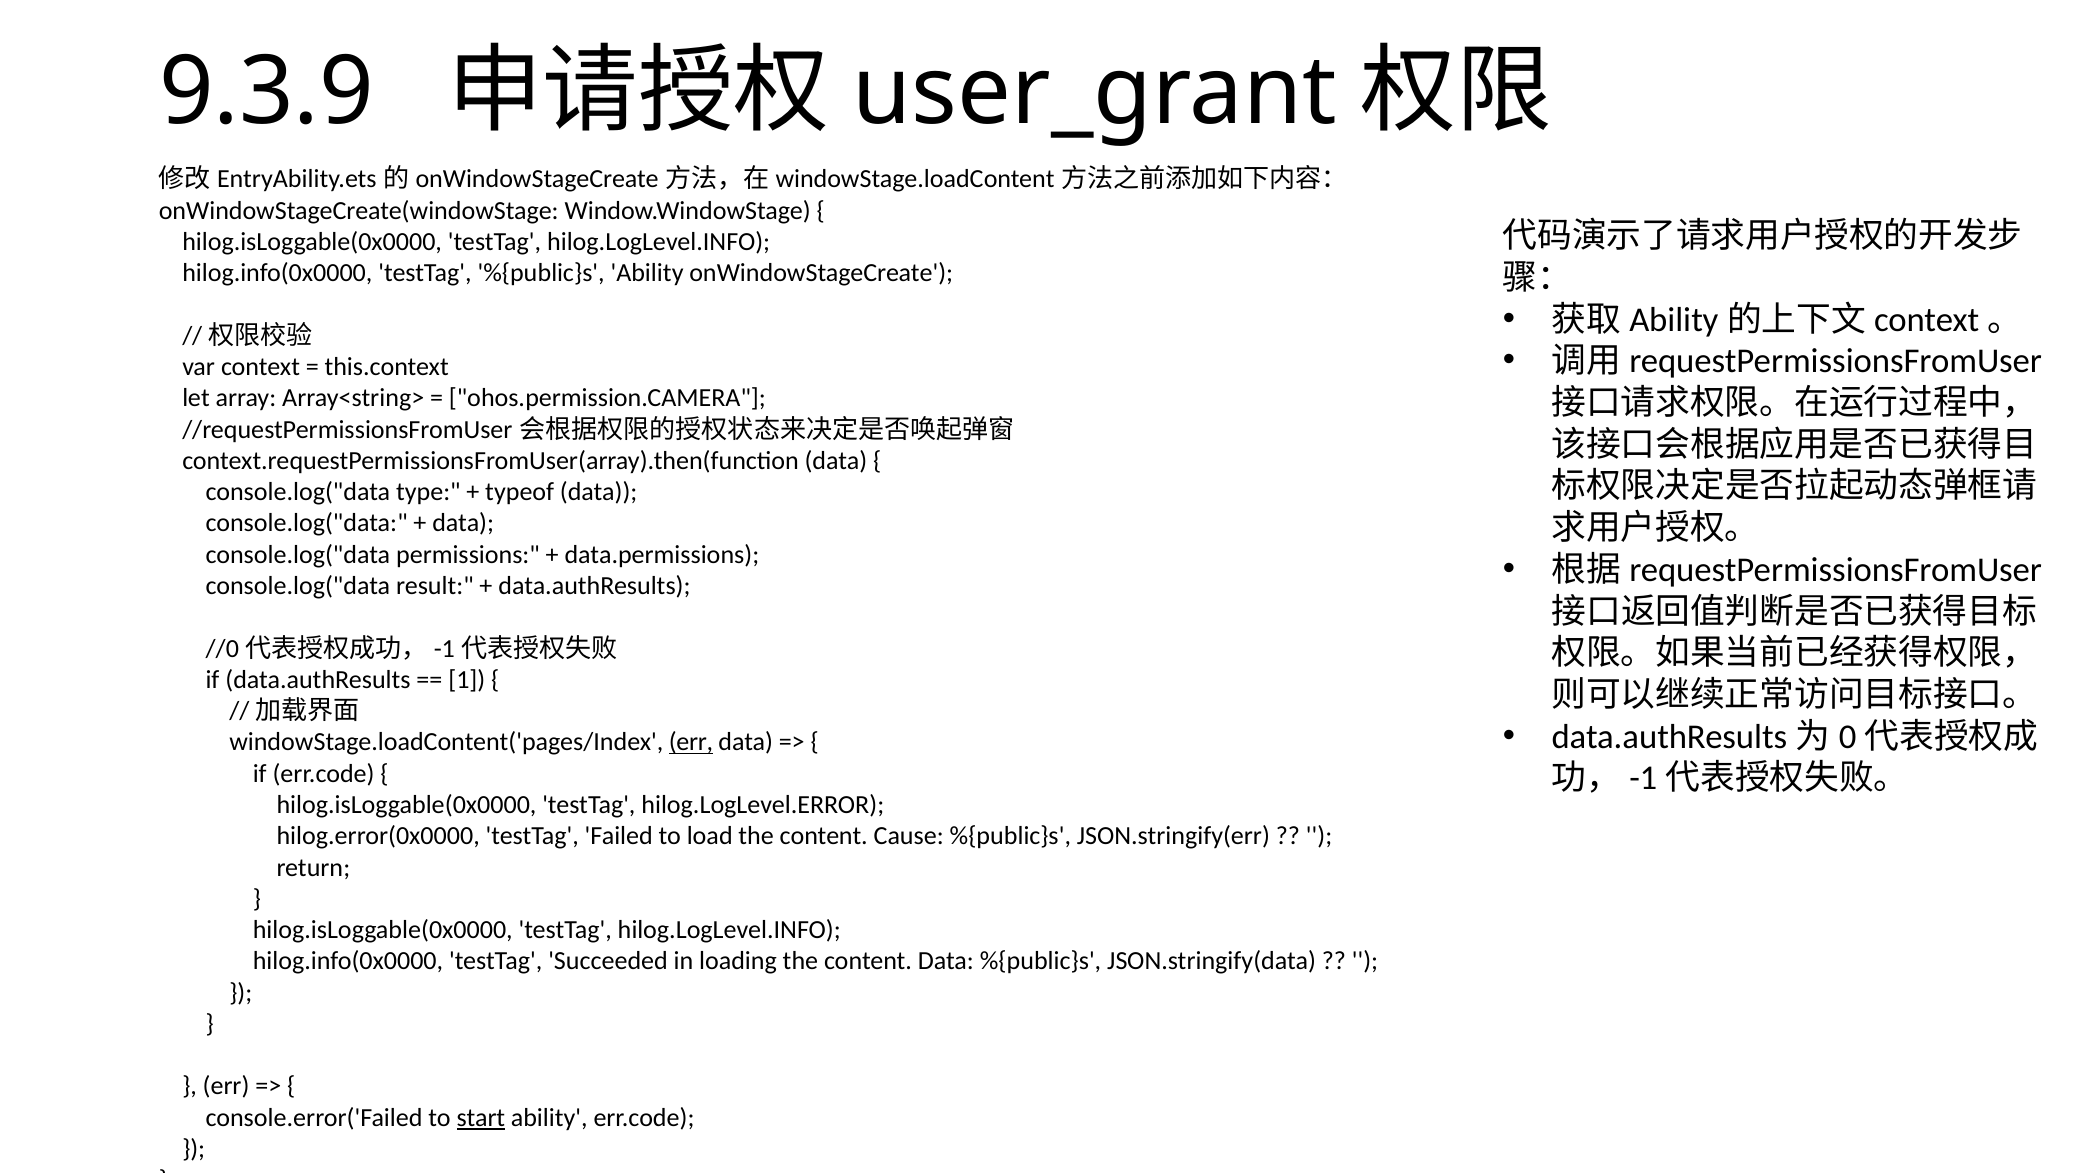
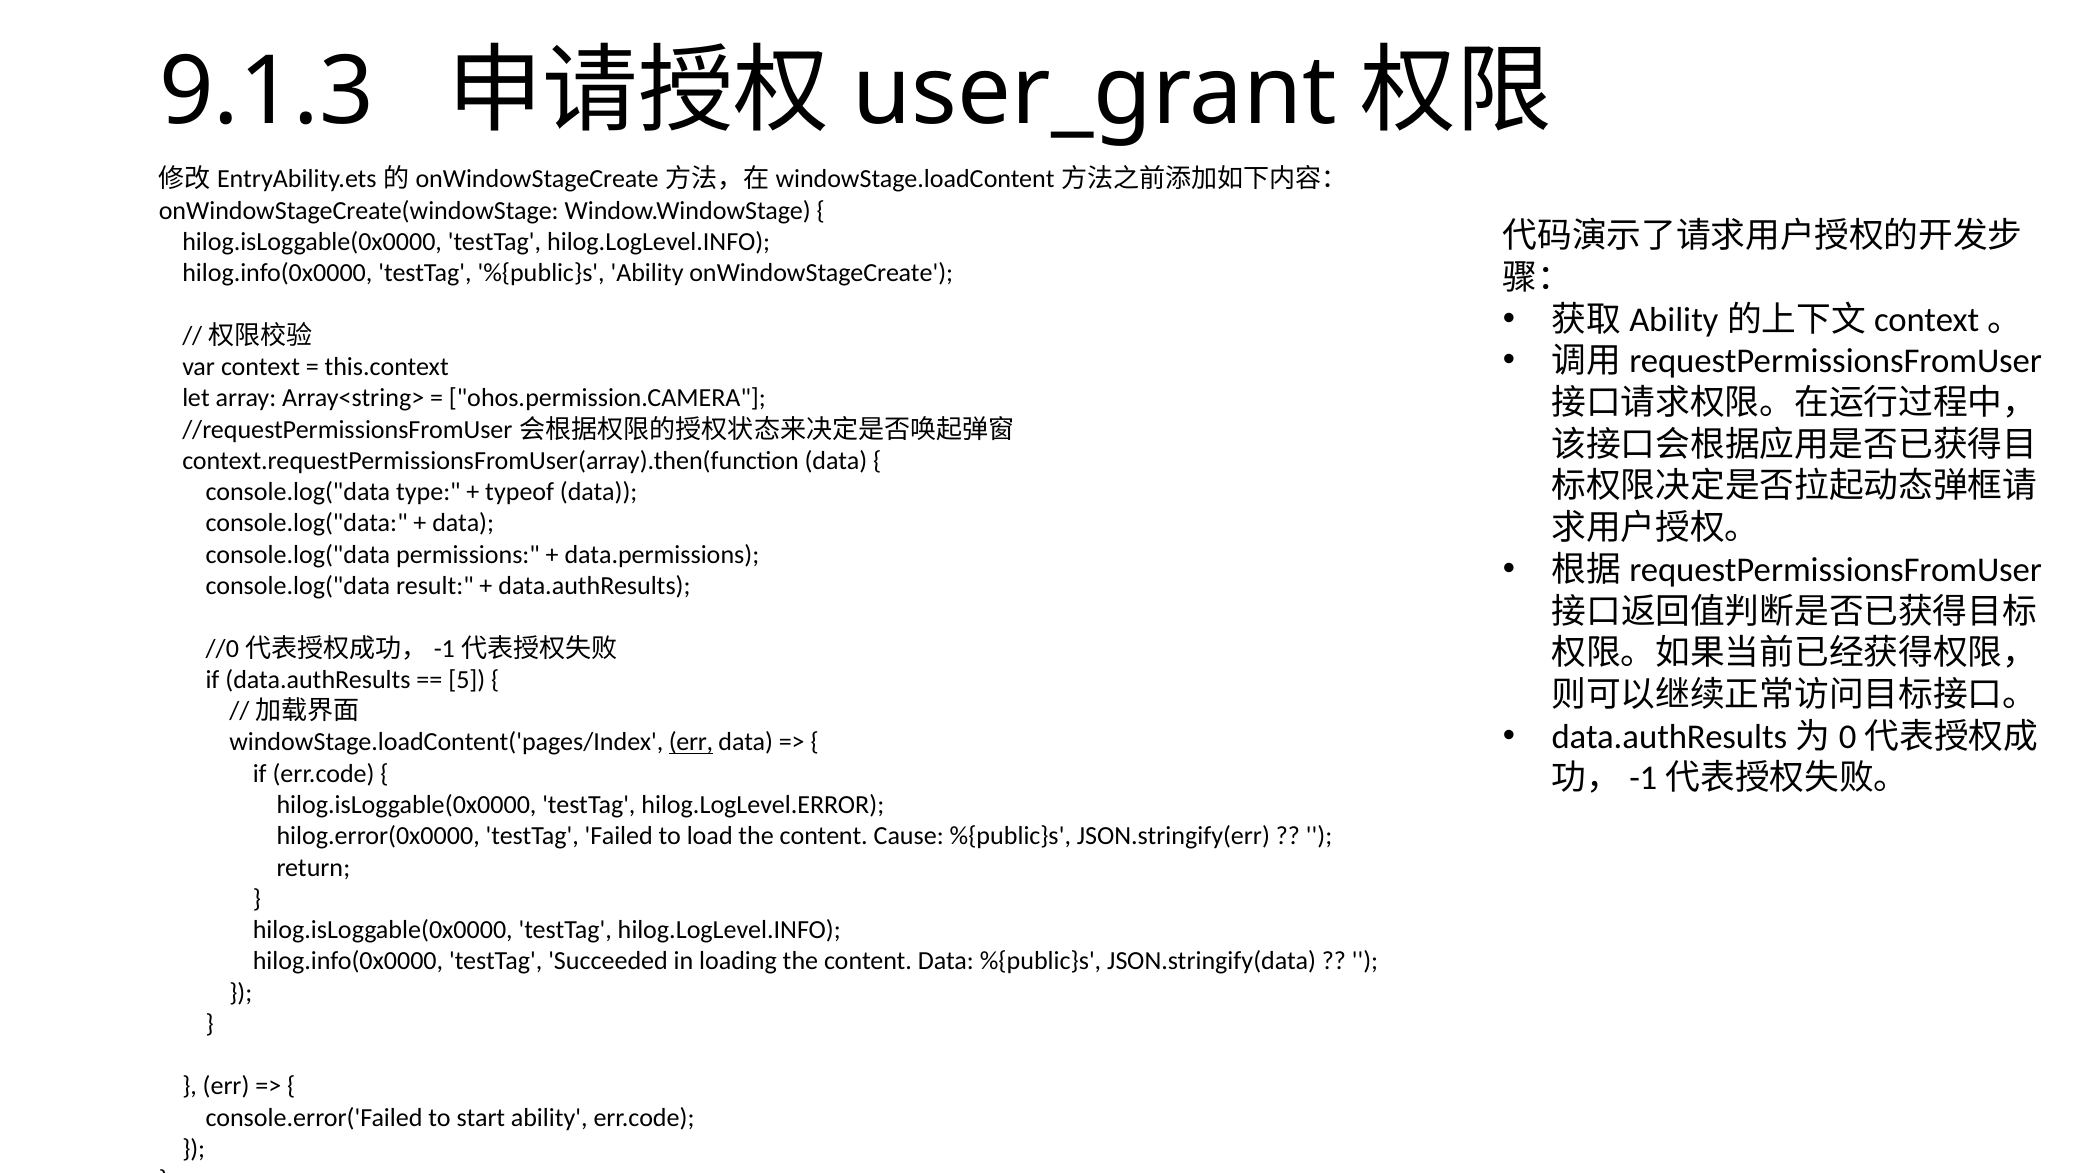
9.3.9: 9.3.9 -> 9.1.3
1: 1 -> 5
start underline: present -> none
